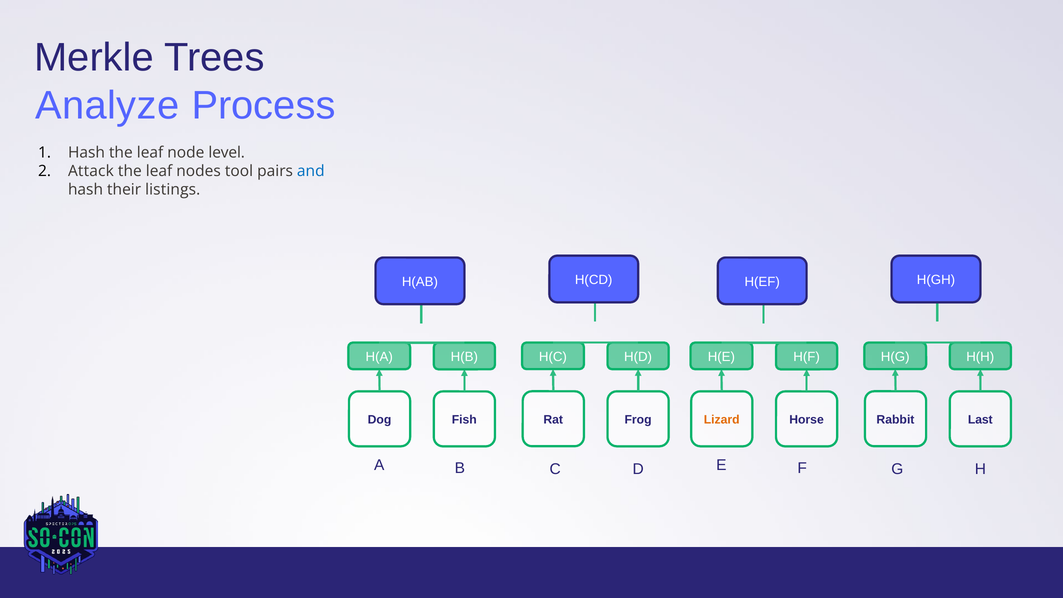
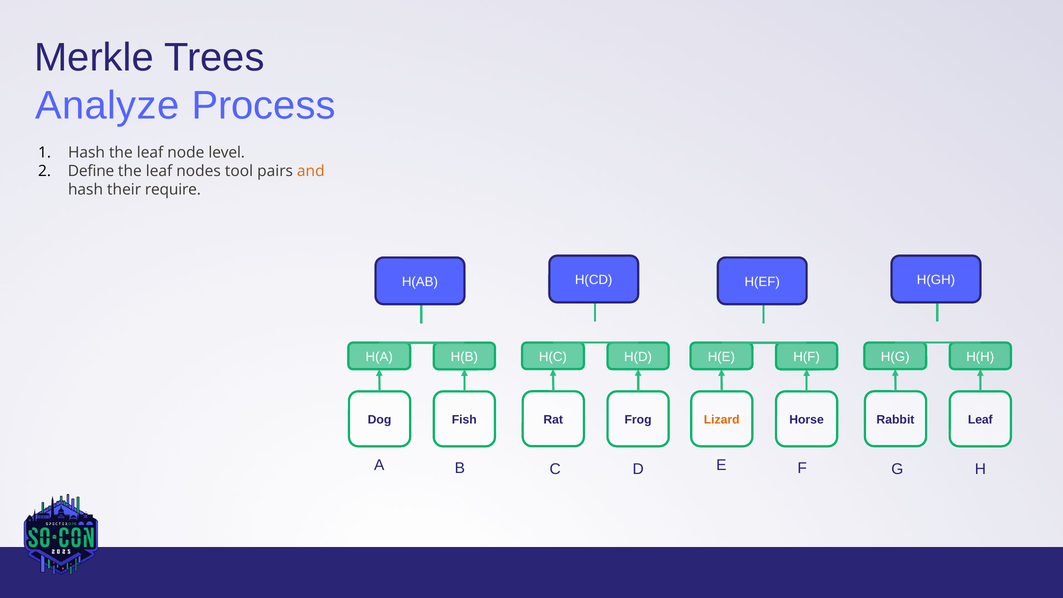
Attack: Attack -> Define
and colour: blue -> orange
listings: listings -> require
Rabbit Last: Last -> Leaf
